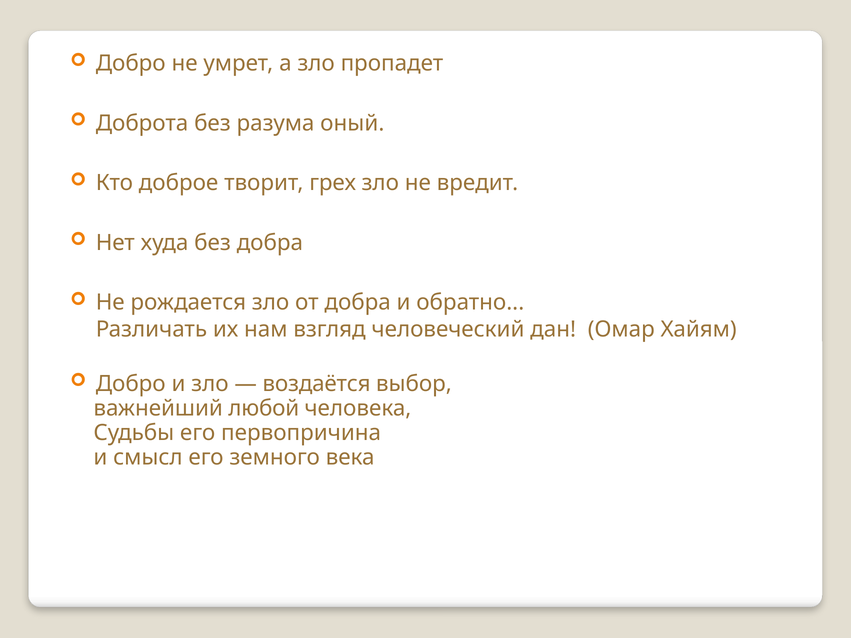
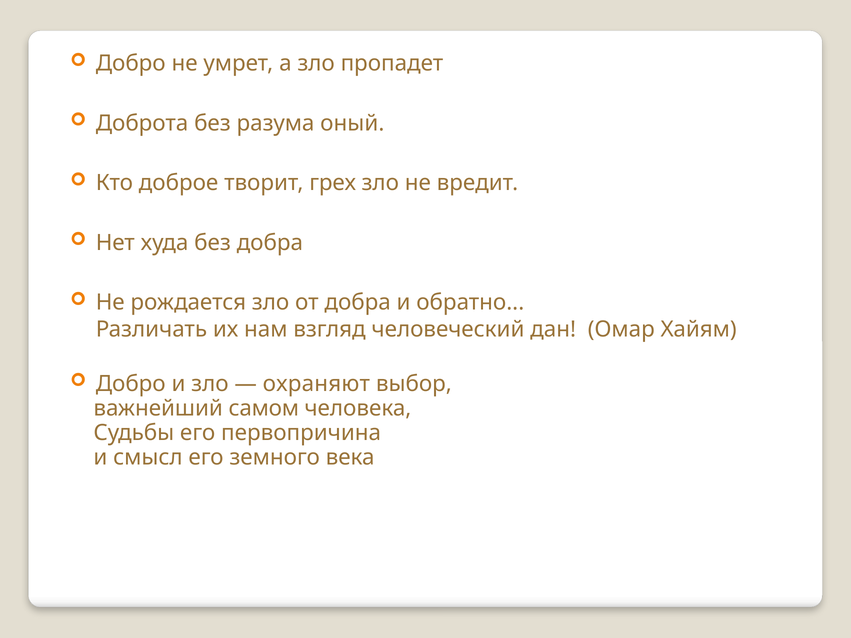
воздаётся: воздаётся -> охраняют
любой: любой -> самом
